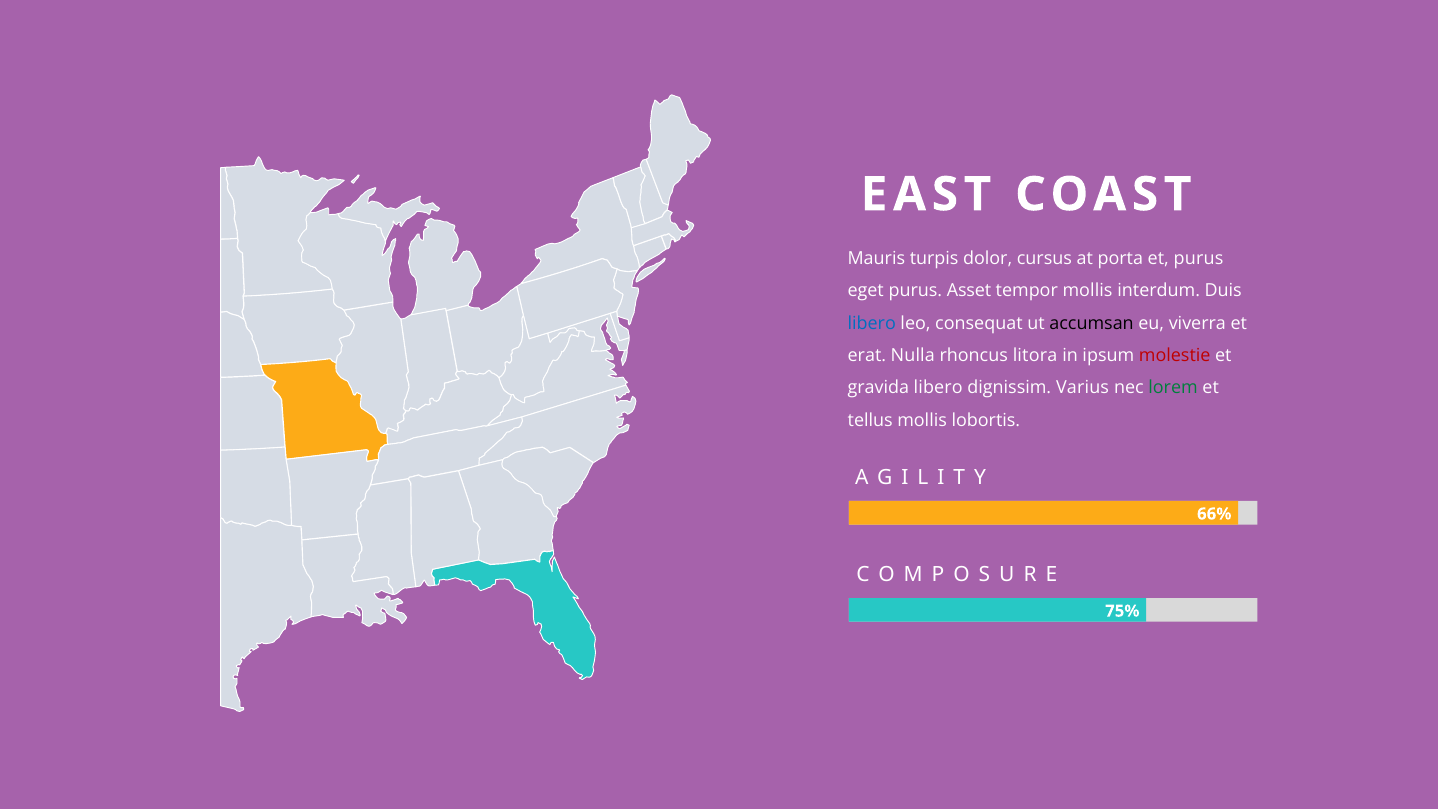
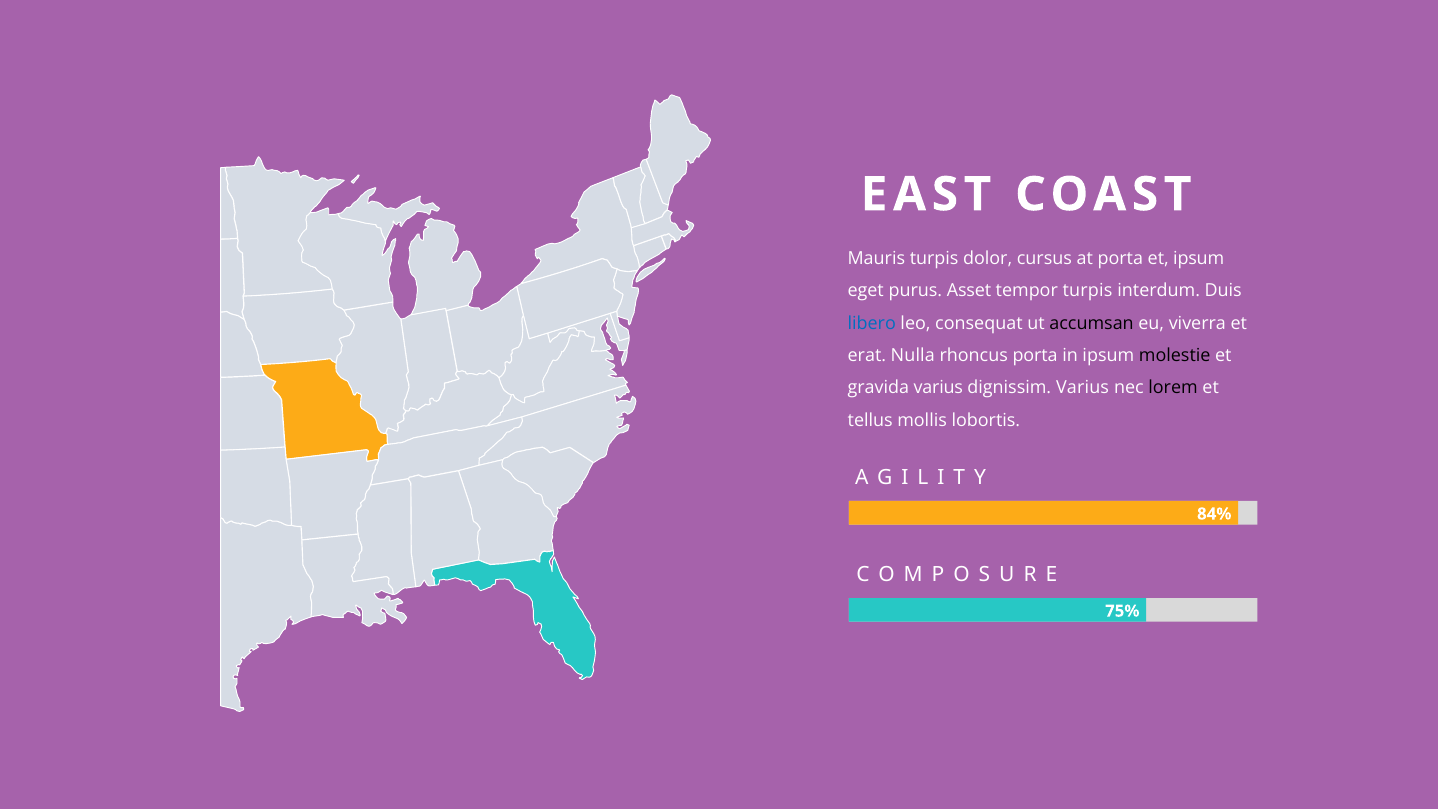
et purus: purus -> ipsum
tempor mollis: mollis -> turpis
rhoncus litora: litora -> porta
molestie colour: red -> black
gravida libero: libero -> varius
lorem colour: green -> black
66%: 66% -> 84%
